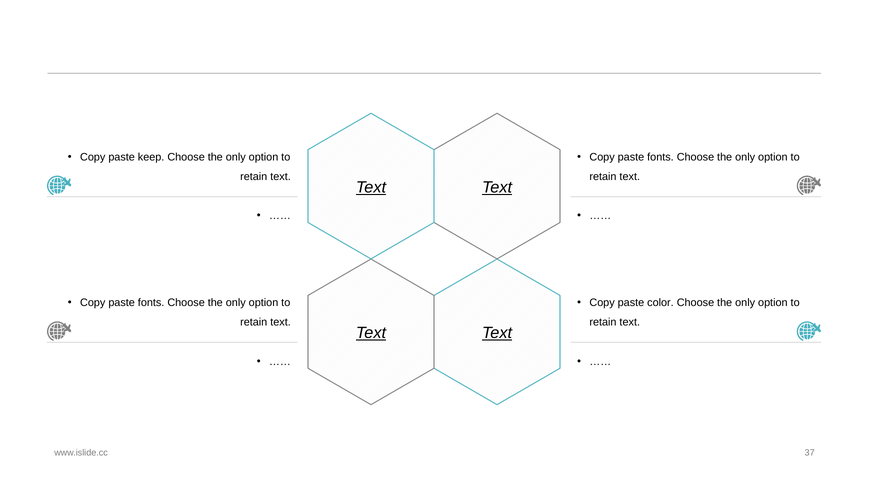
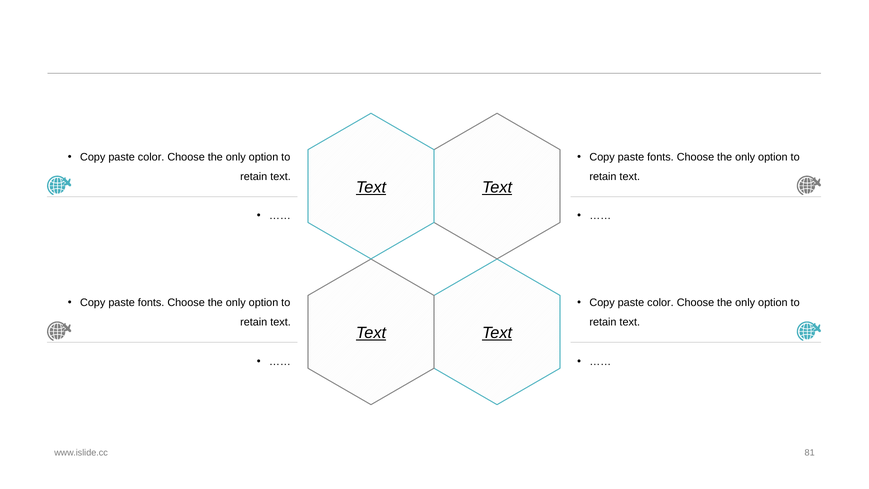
keep at (151, 157): keep -> color
37: 37 -> 81
